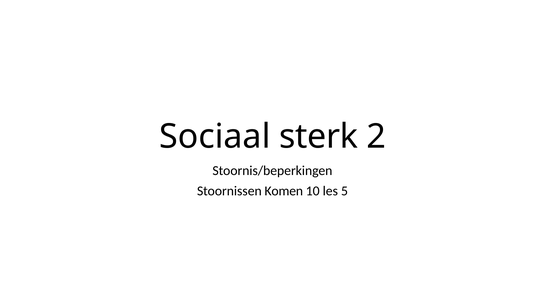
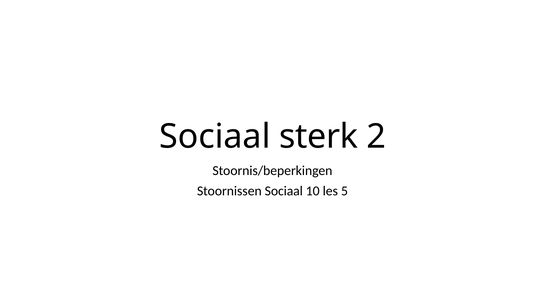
Stoornissen Komen: Komen -> Sociaal
